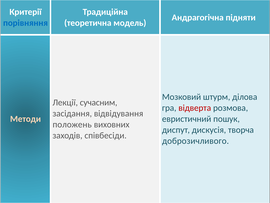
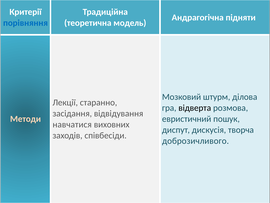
сучасним: сучасним -> старанно
відверта colour: red -> black
положень: положень -> навчатися
